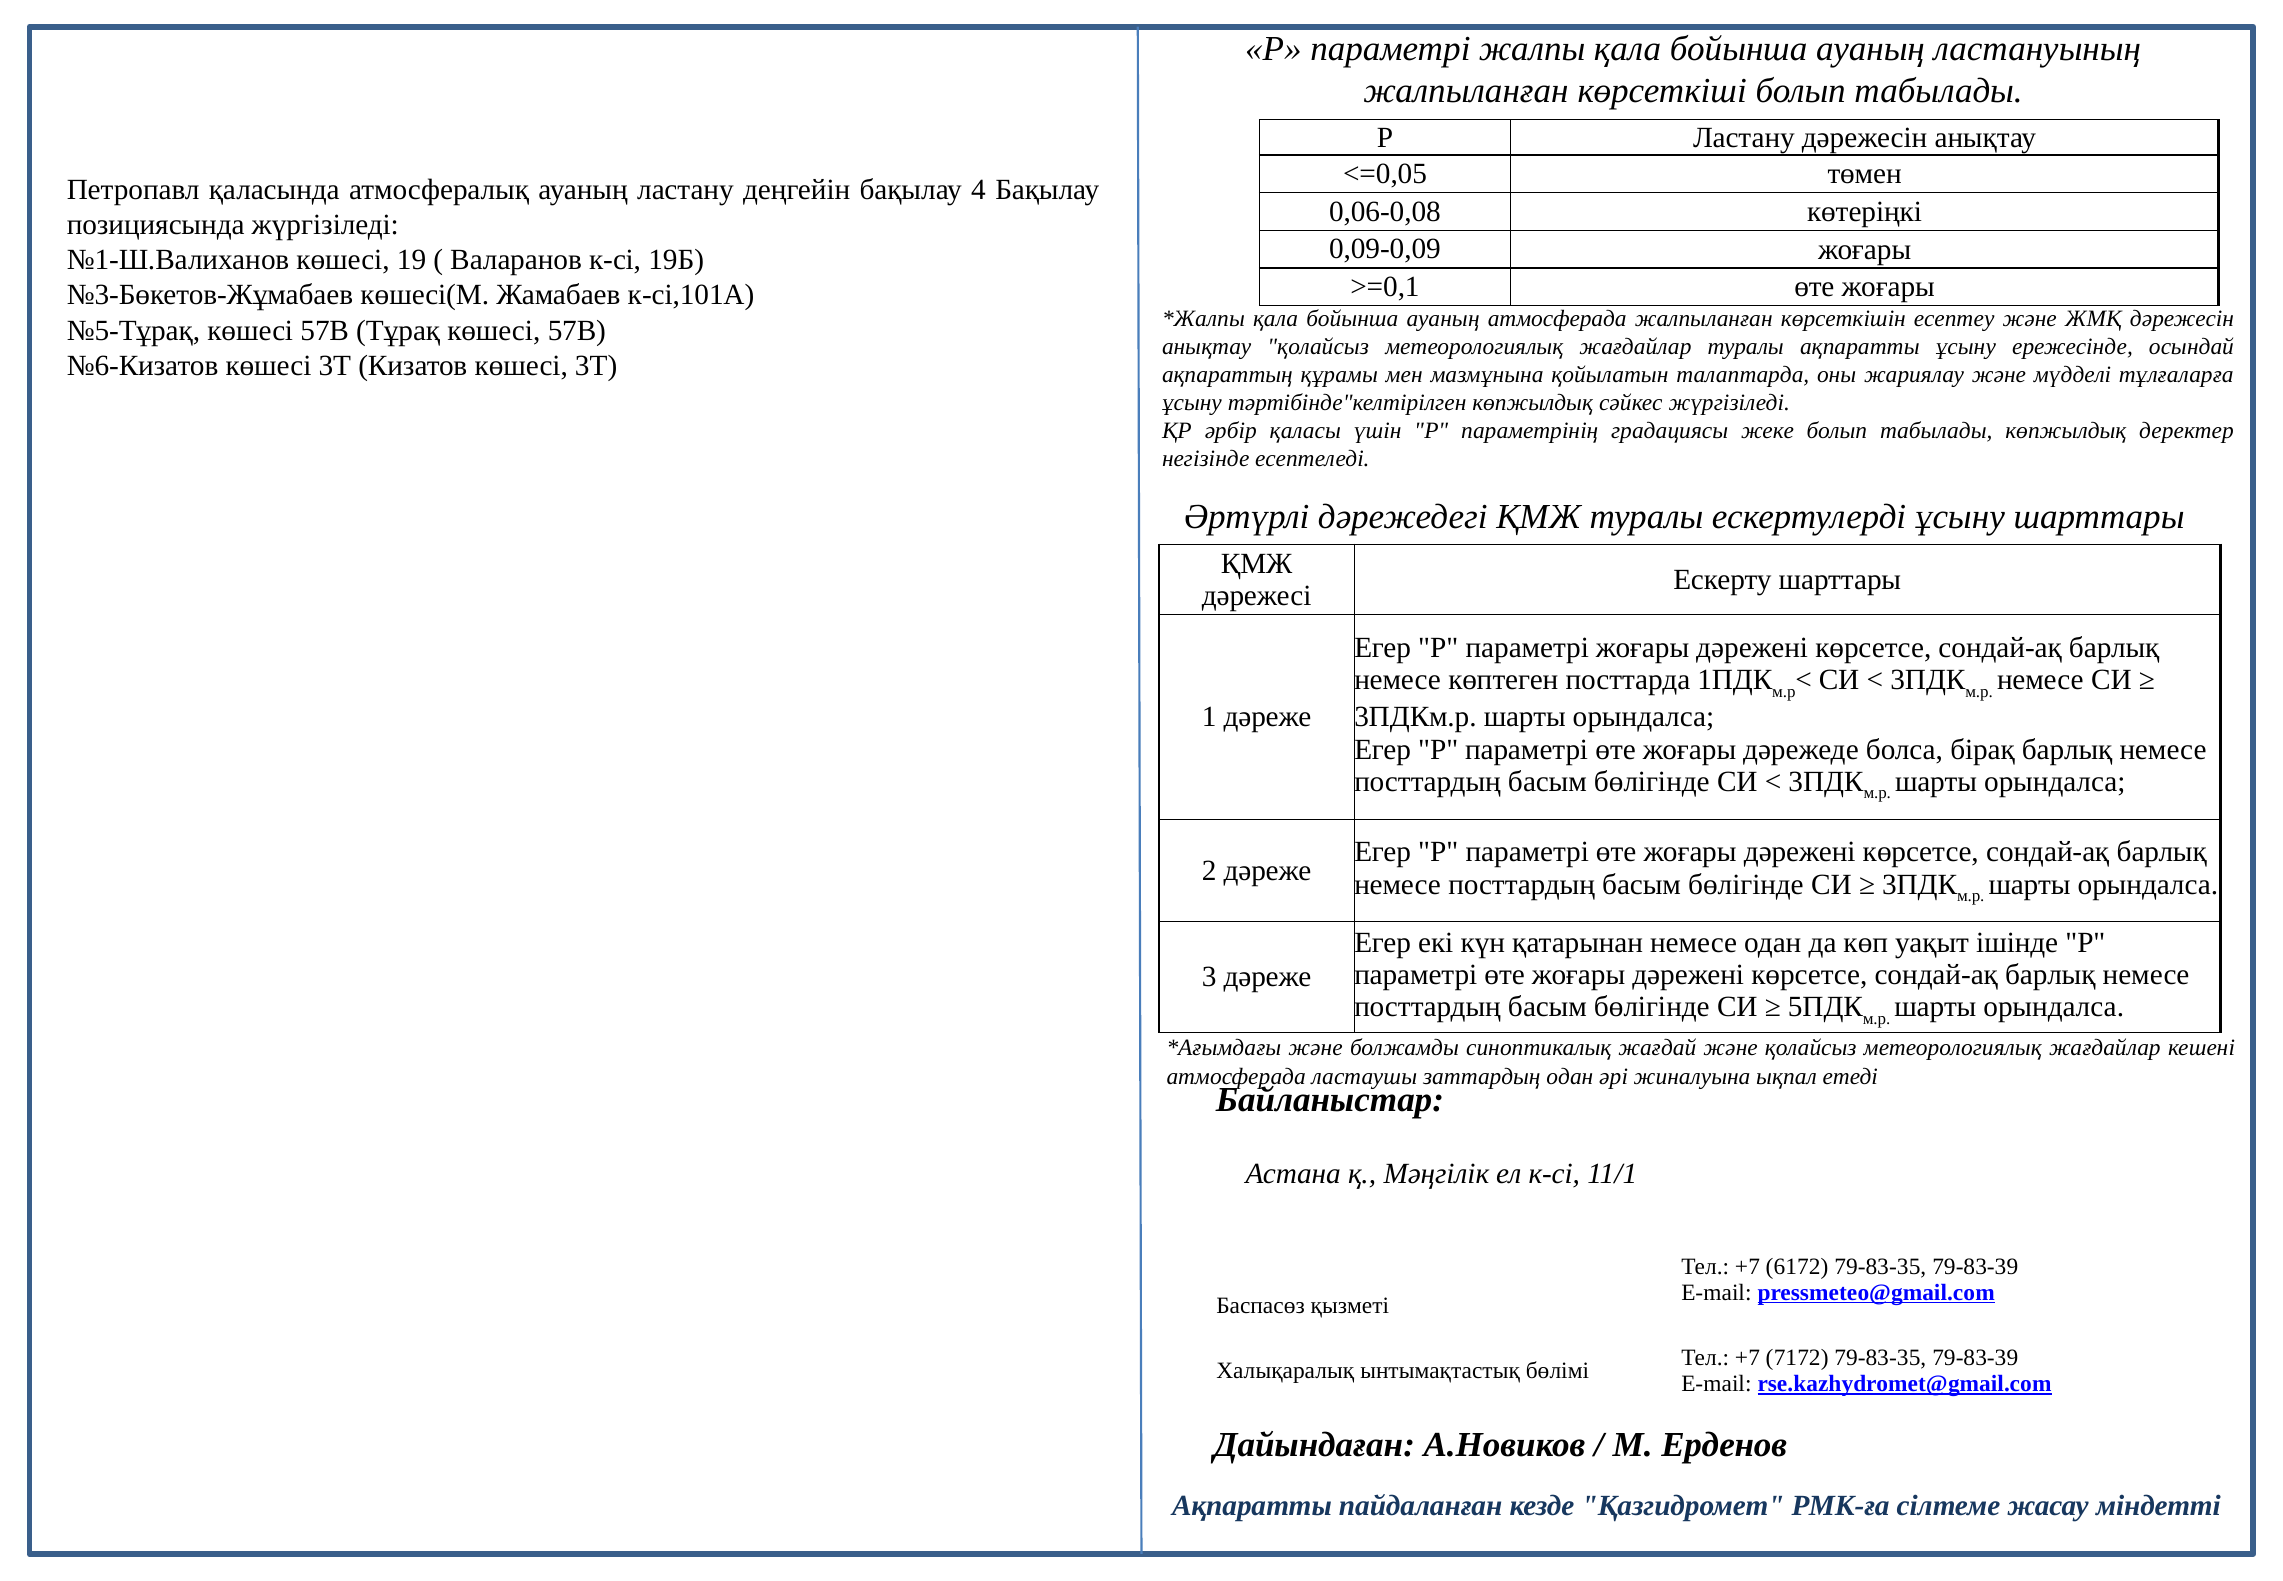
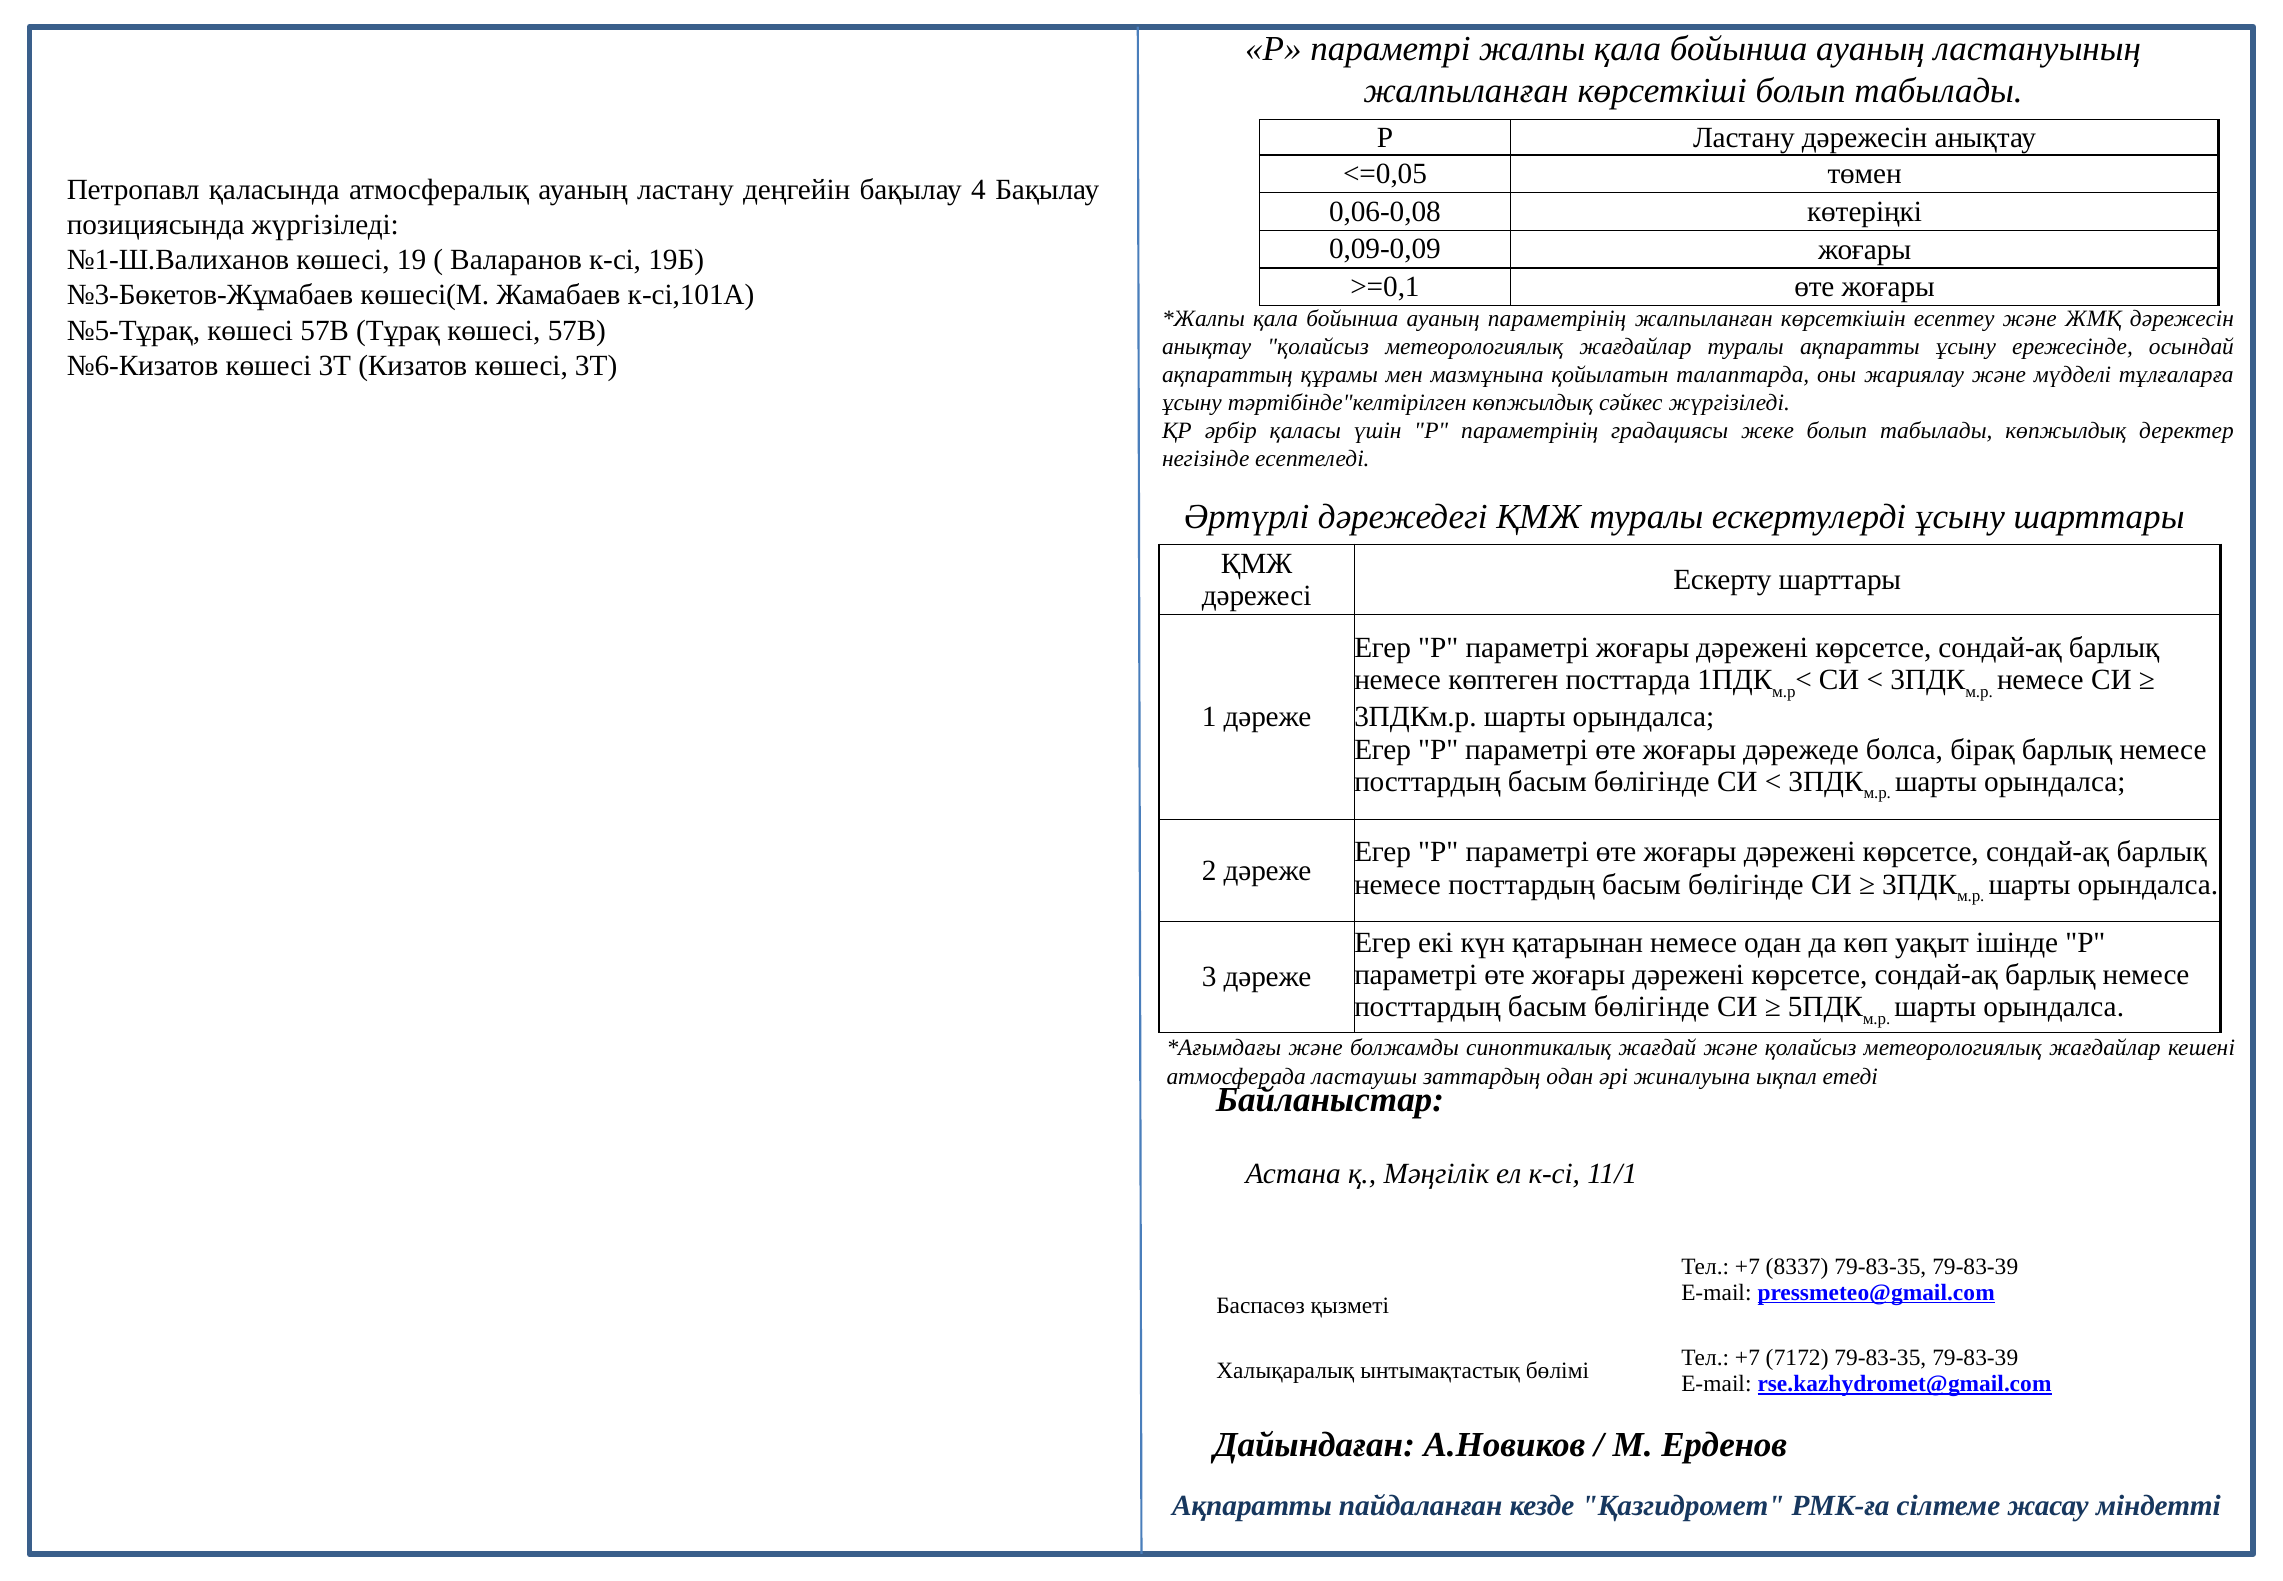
ауаның атмосферада: атмосферада -> параметрінің
6172: 6172 -> 8337
